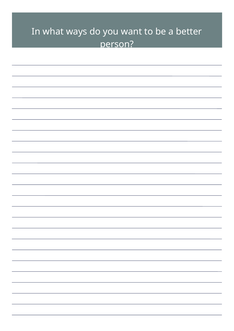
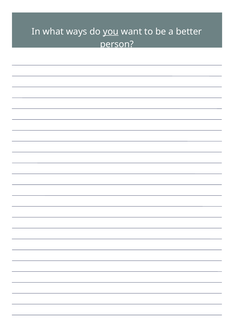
you underline: none -> present
